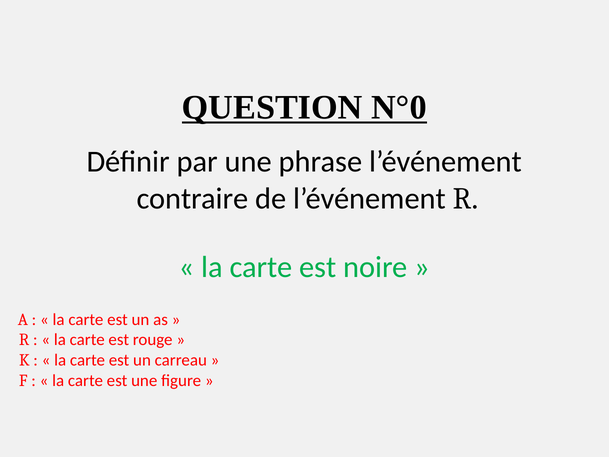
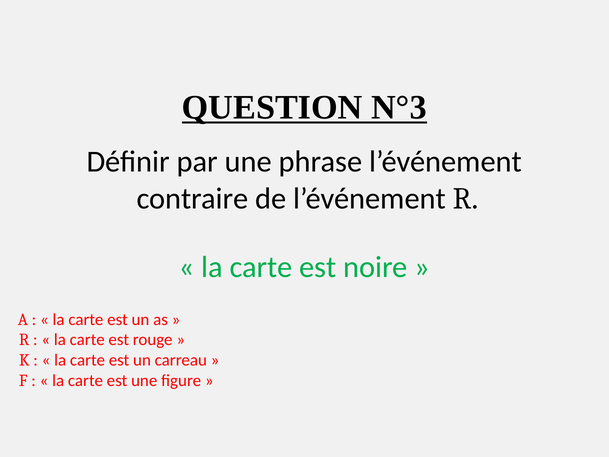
N°0: N°0 -> N°3
